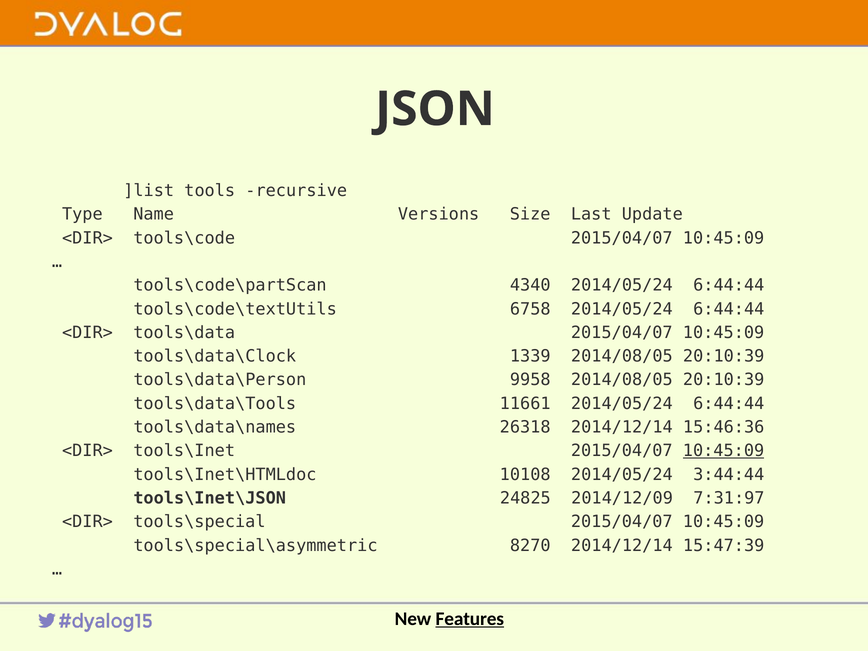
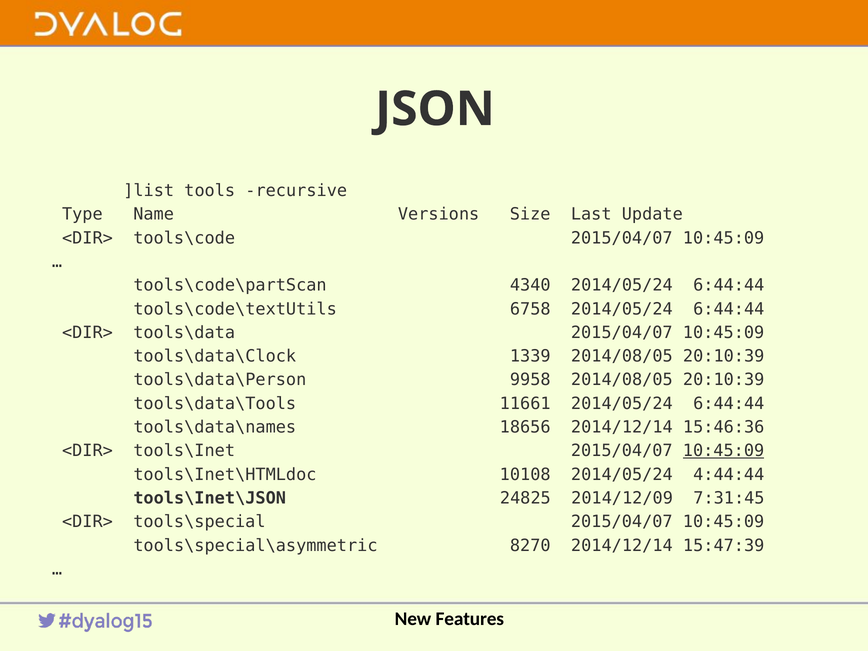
26318: 26318 -> 18656
3:44:44: 3:44:44 -> 4:44:44
7:31:97: 7:31:97 -> 7:31:45
Features underline: present -> none
